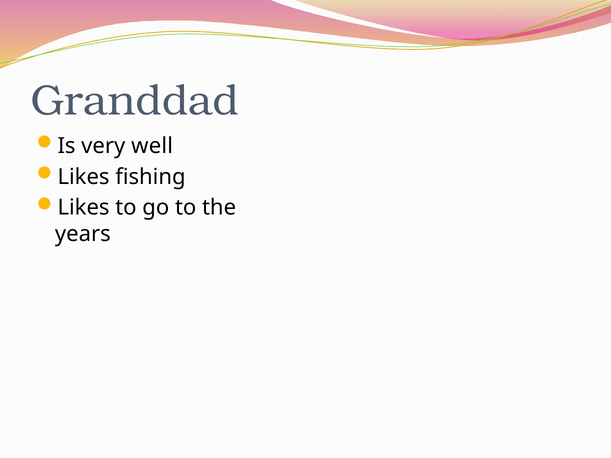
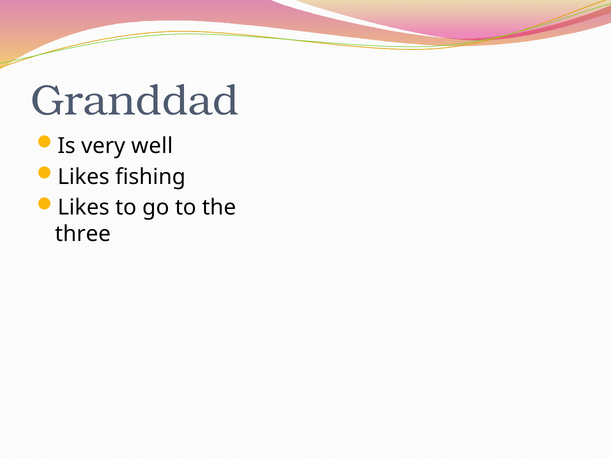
years: years -> three
